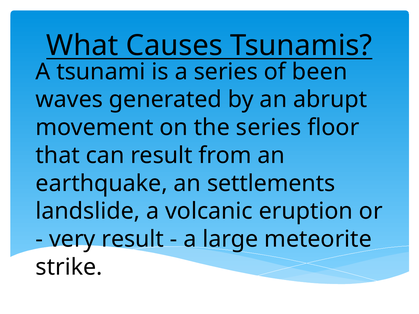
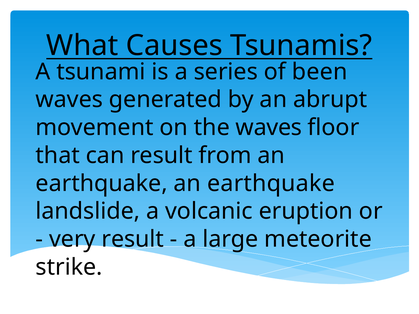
the series: series -> waves
earthquake an settlements: settlements -> earthquake
